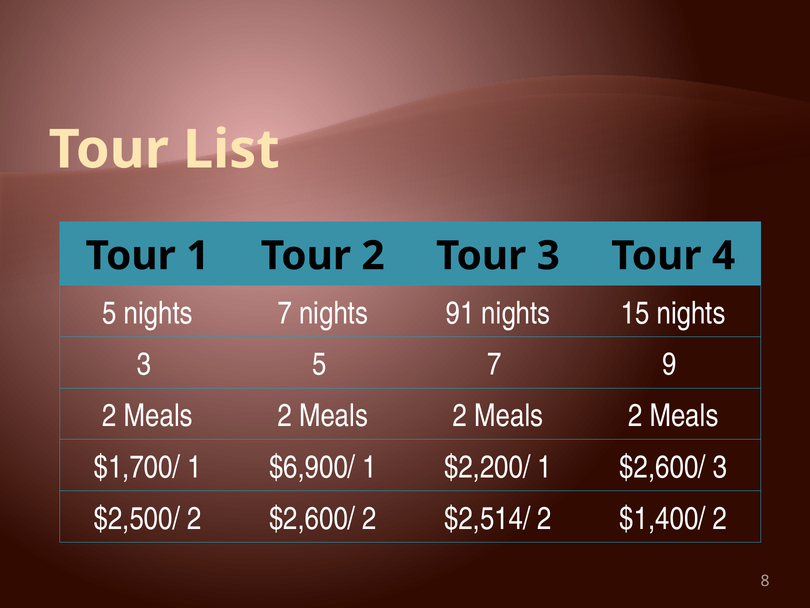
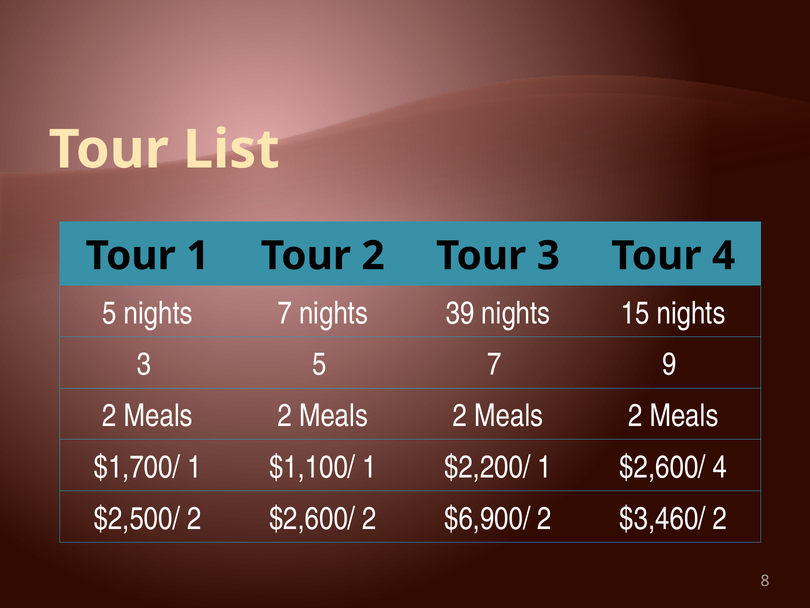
91: 91 -> 39
$6,900/: $6,900/ -> $1,100/
$2,600/ 3: 3 -> 4
$2,514/: $2,514/ -> $6,900/
$1,400/: $1,400/ -> $3,460/
